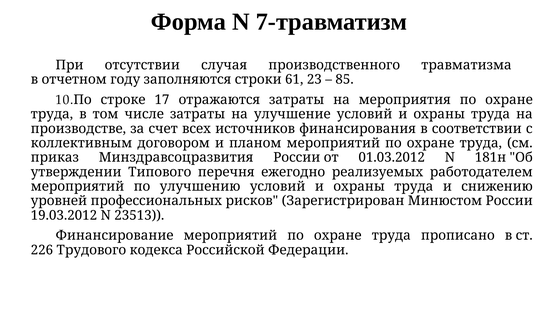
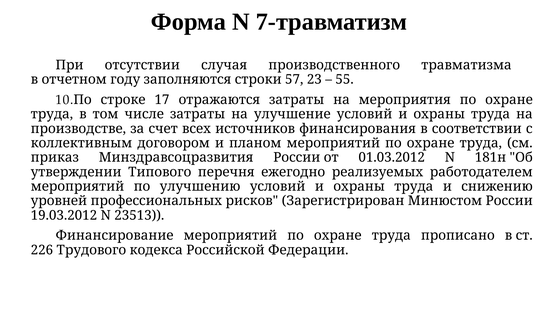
61: 61 -> 57
85: 85 -> 55
